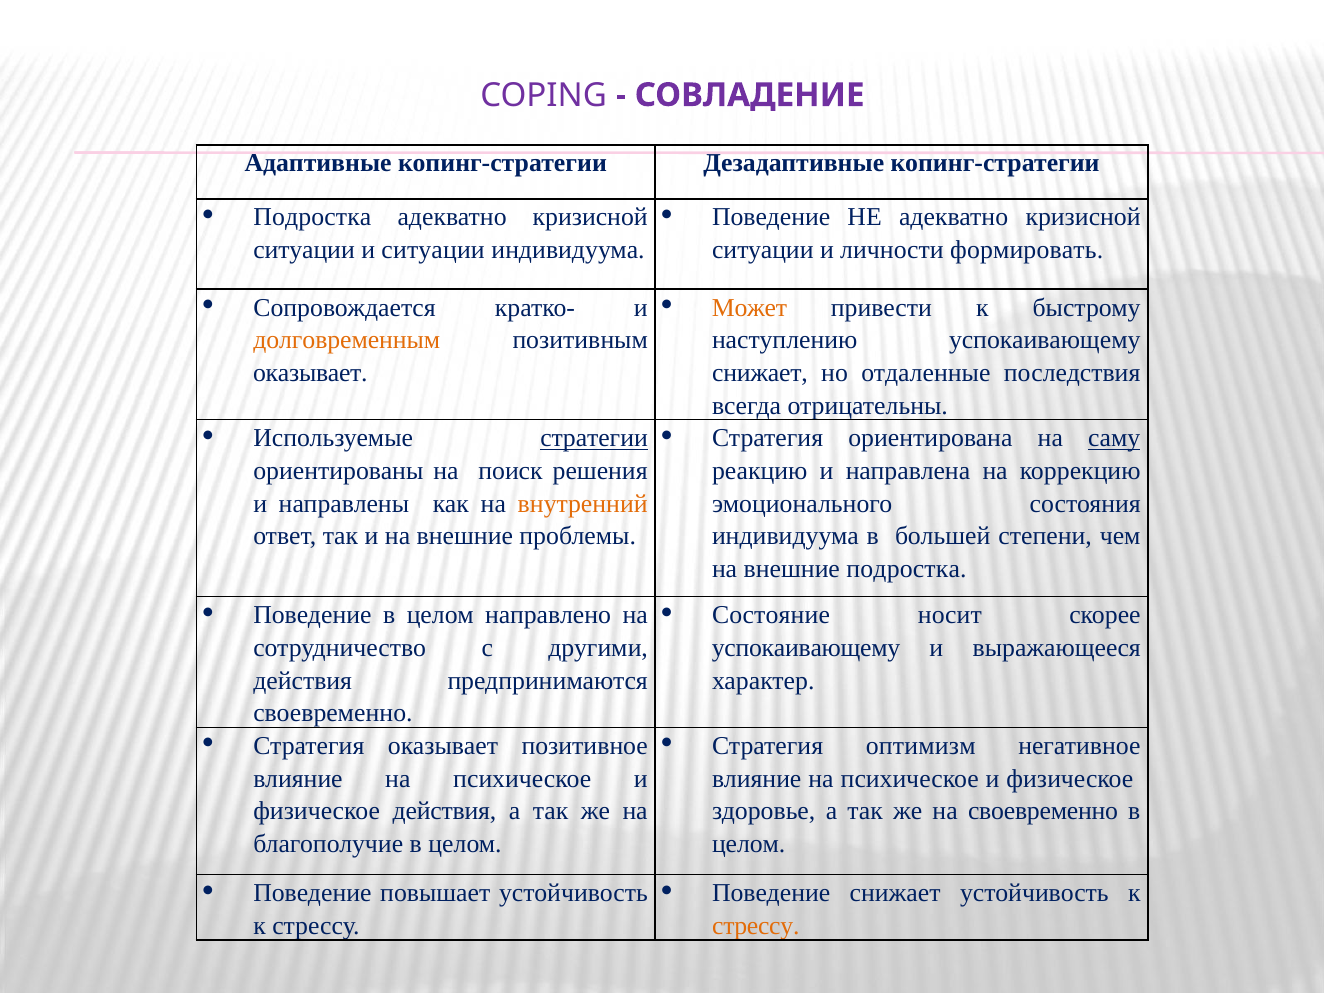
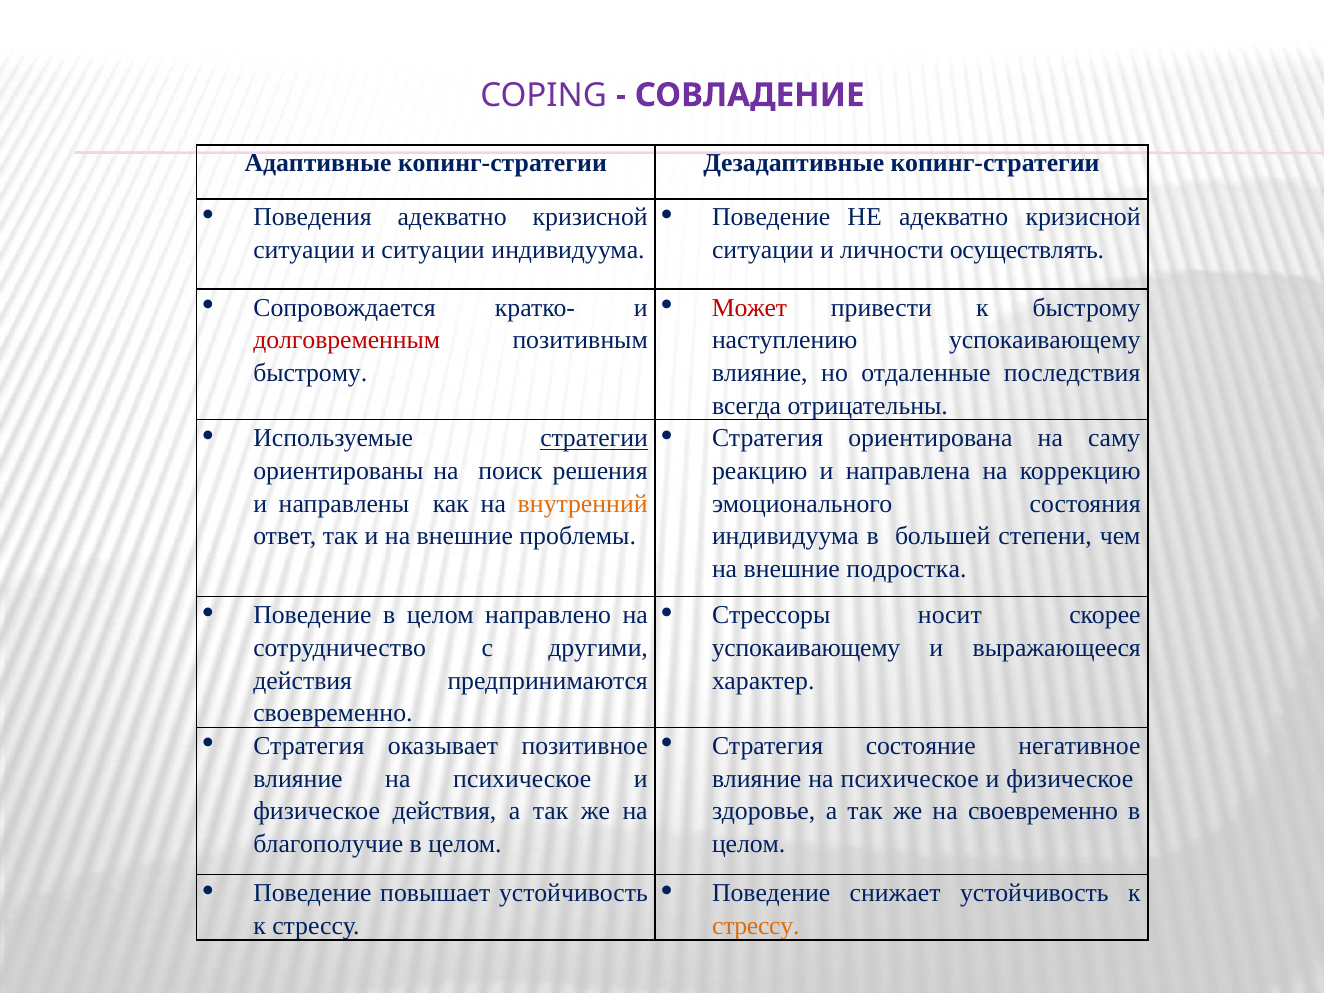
Подростка at (312, 217): Подростка -> Поведения
формировать: формировать -> осуществлять
Может colour: orange -> red
долговременным colour: orange -> red
оказывает at (310, 373): оказывает -> быстрому
снижает at (760, 373): снижает -> влияние
саму underline: present -> none
Состояние: Состояние -> Стрессоры
оптимизм: оптимизм -> состояние
